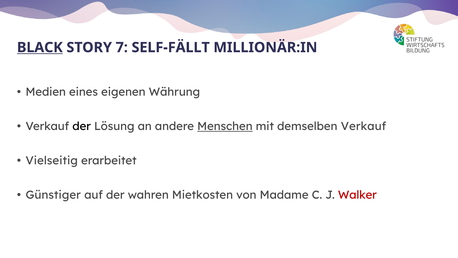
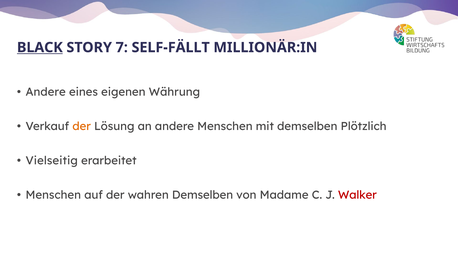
Medien at (46, 92): Medien -> Andere
der at (82, 126) colour: black -> orange
Menschen at (225, 126) underline: present -> none
demselben Verkauf: Verkauf -> Plötzlich
Günstiger at (53, 195): Günstiger -> Menschen
wahren Mietkosten: Mietkosten -> Demselben
